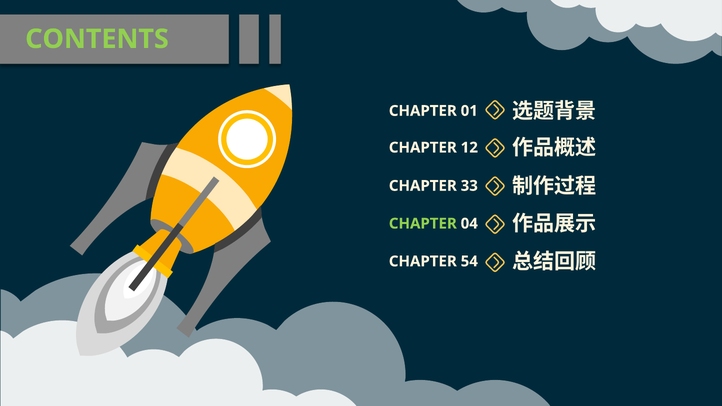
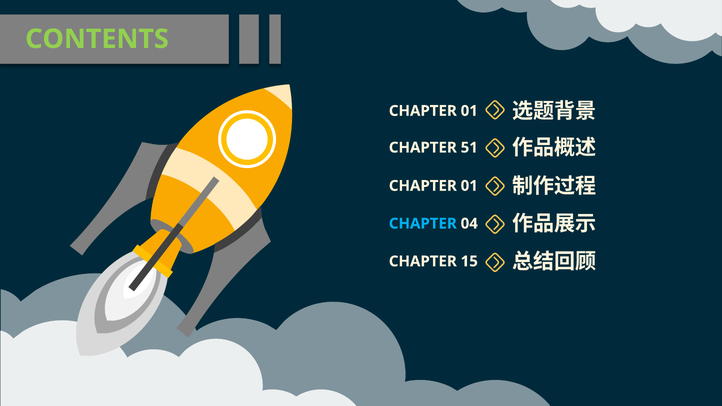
12: 12 -> 51
33 at (469, 186): 33 -> 01
CHAPTER at (423, 224) colour: light green -> light blue
54: 54 -> 15
